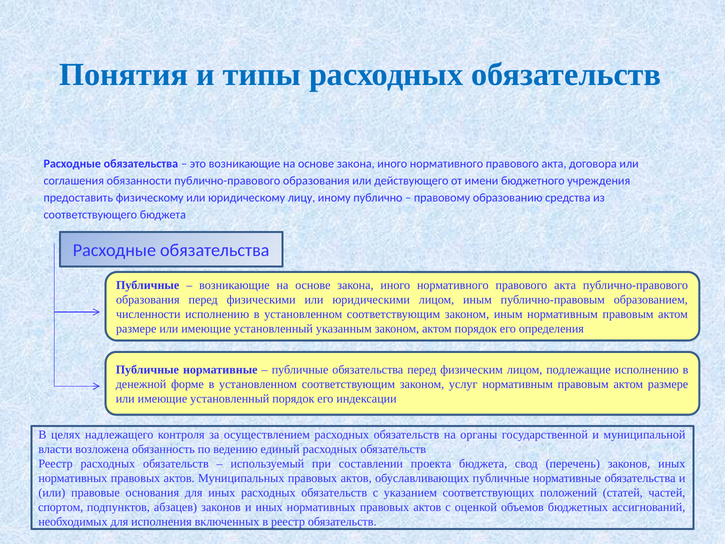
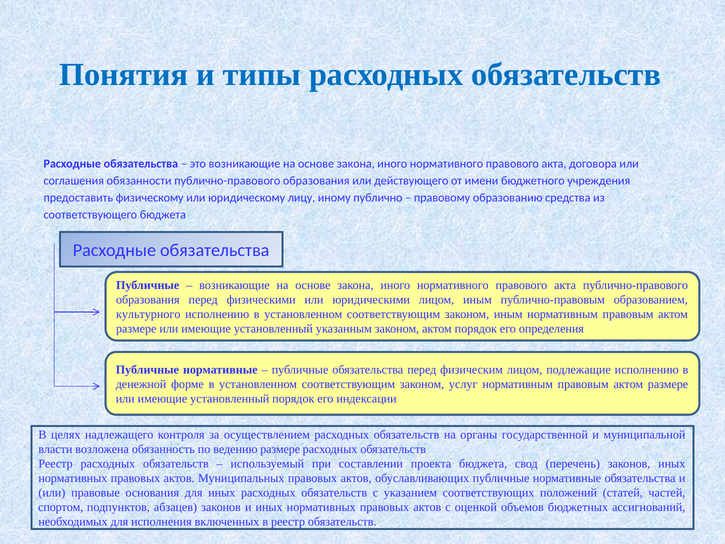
численности: численности -> культурного
ведению единый: единый -> размере
